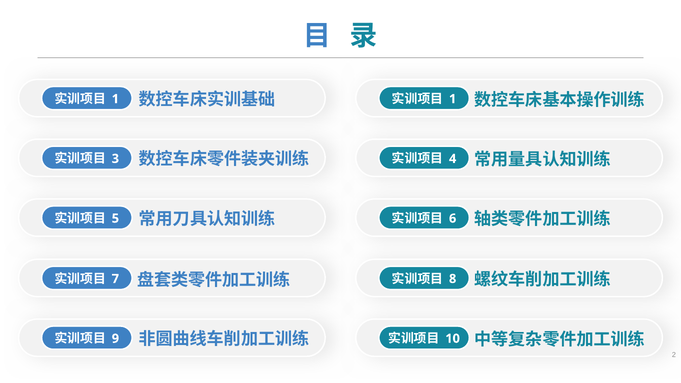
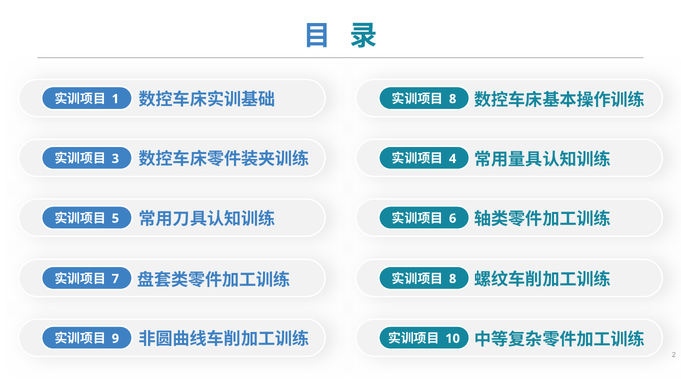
1 at (453, 99): 1 -> 8
